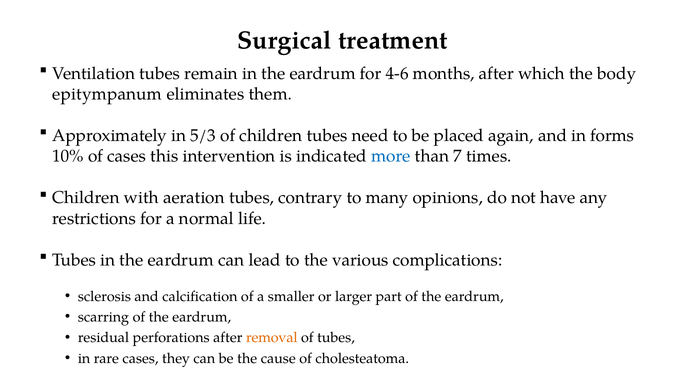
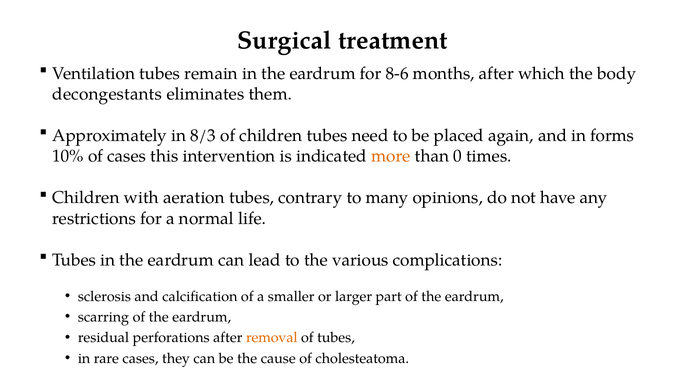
4-6: 4-6 -> 8-6
epitympanum: epitympanum -> decongestants
5/3: 5/3 -> 8/3
more colour: blue -> orange
7: 7 -> 0
